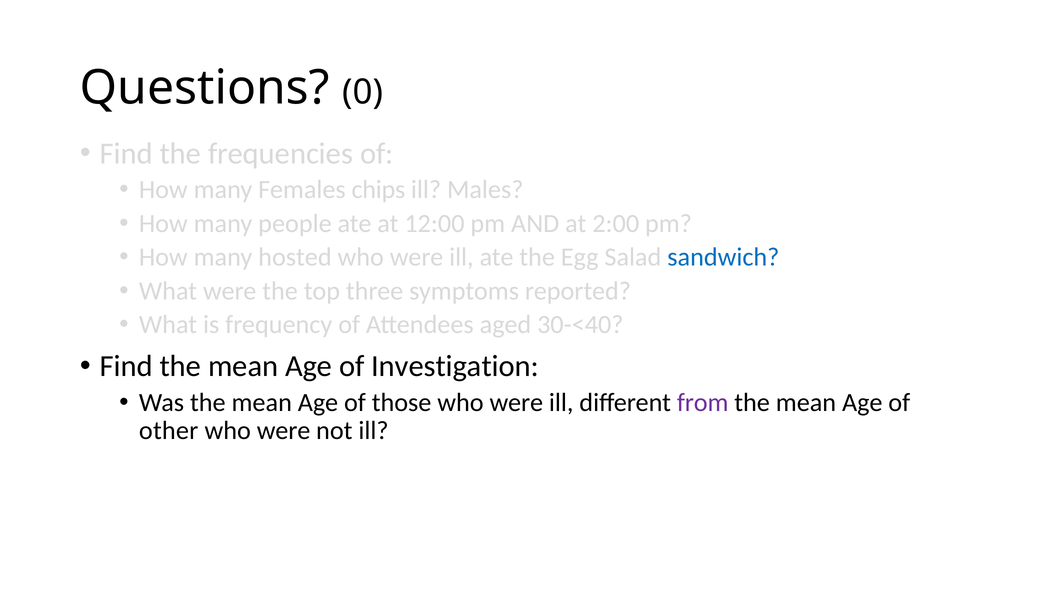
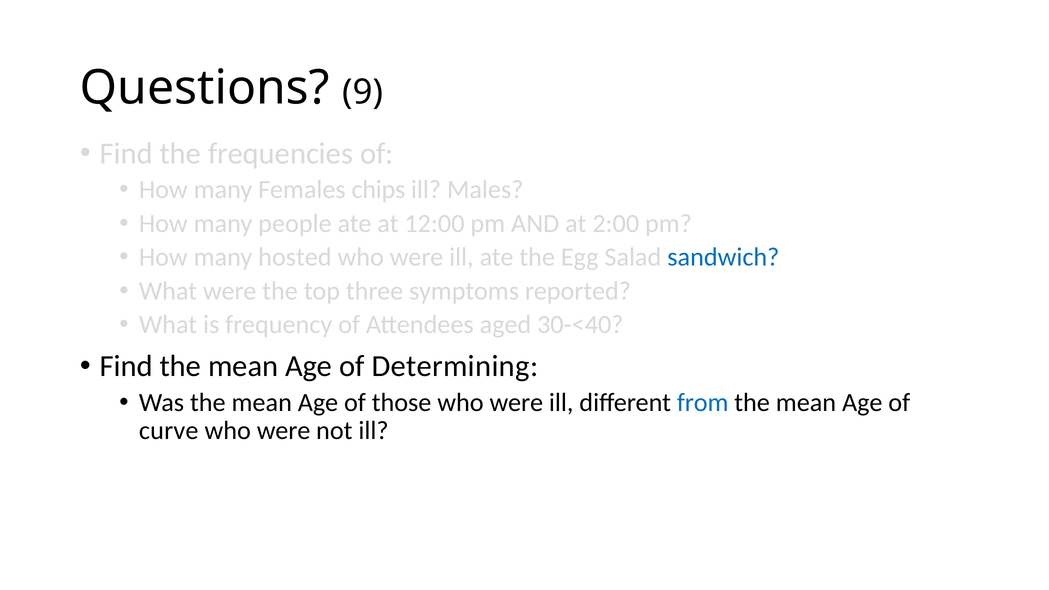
0: 0 -> 9
Investigation: Investigation -> Determining
from colour: purple -> blue
other: other -> curve
